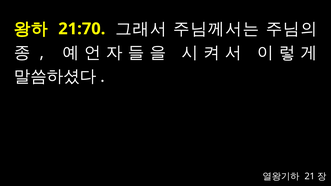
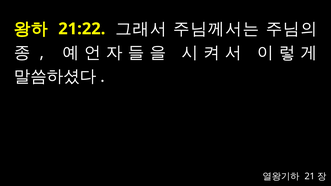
21:70: 21:70 -> 21:22
